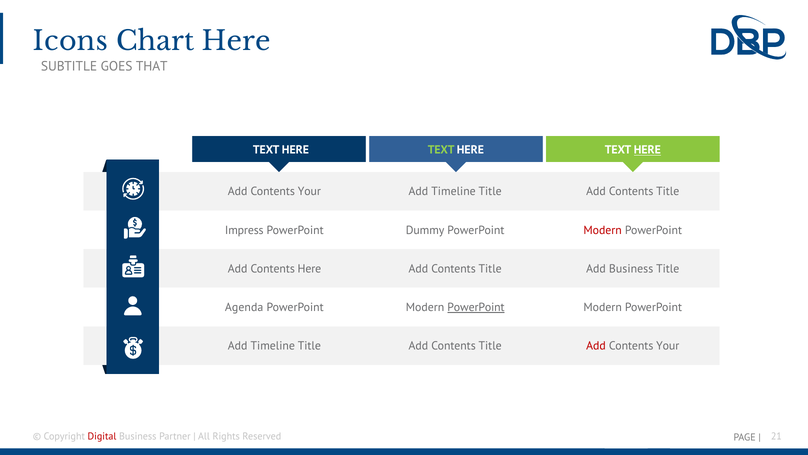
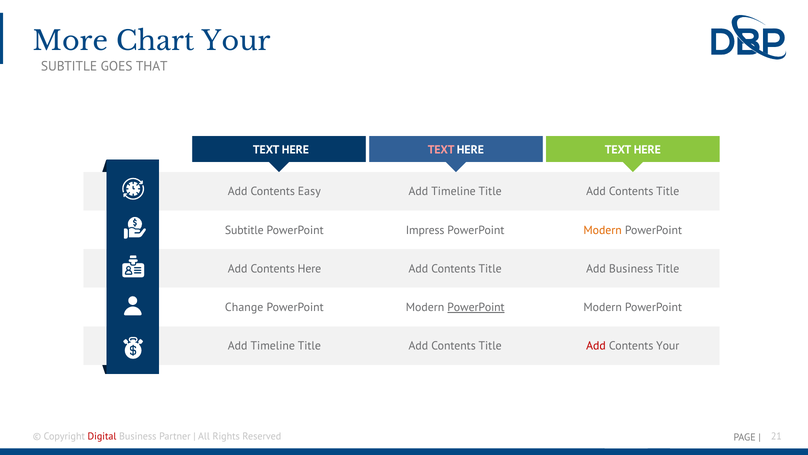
Icons: Icons -> More
Chart Here: Here -> Your
TEXT at (441, 150) colour: light green -> pink
HERE at (647, 150) underline: present -> none
Your at (309, 191): Your -> Easy
Impress at (244, 230): Impress -> Subtitle
Dummy: Dummy -> Impress
Modern at (603, 230) colour: red -> orange
Agenda: Agenda -> Change
